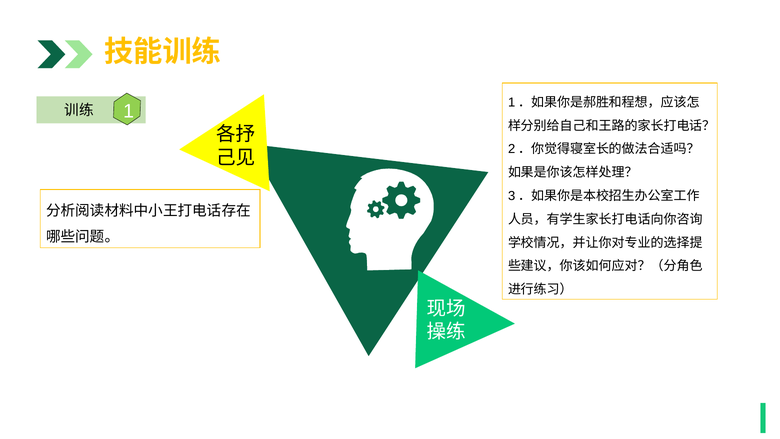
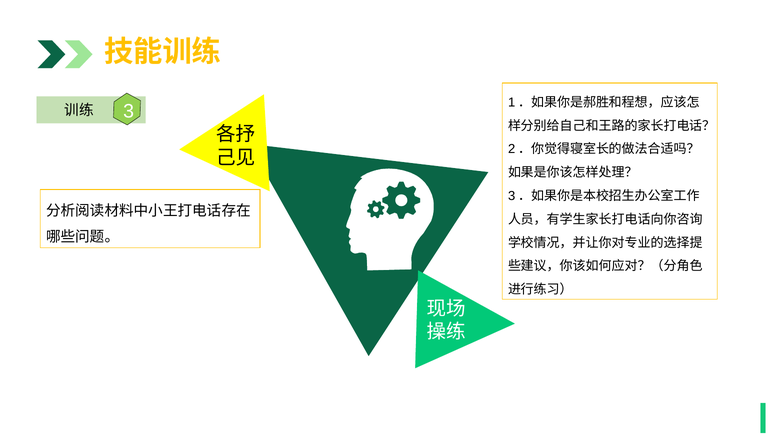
1: 1 -> 3
